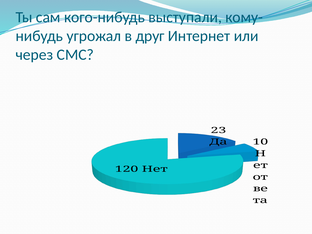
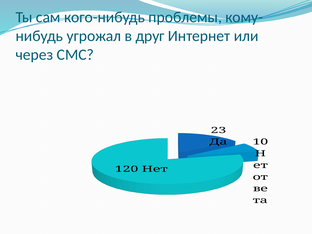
выступали: выступали -> проблемы
